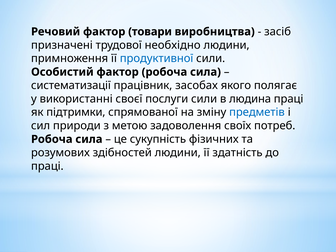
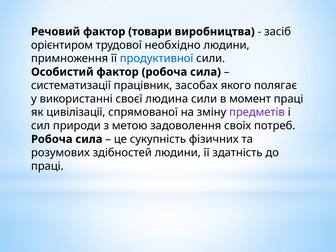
призначені: призначені -> орієнтиром
послуги: послуги -> людина
людина: людина -> момент
підтримки: підтримки -> цивілізації
предметів colour: blue -> purple
